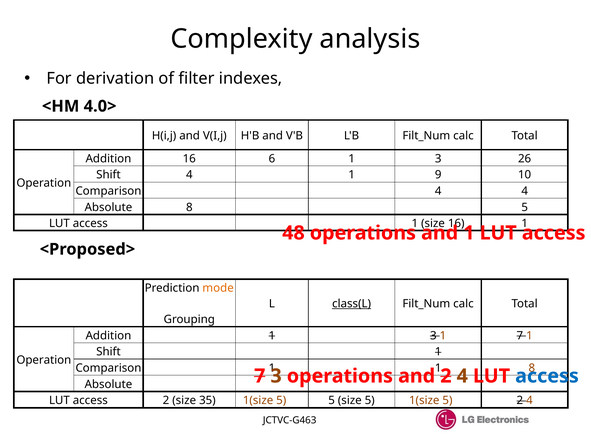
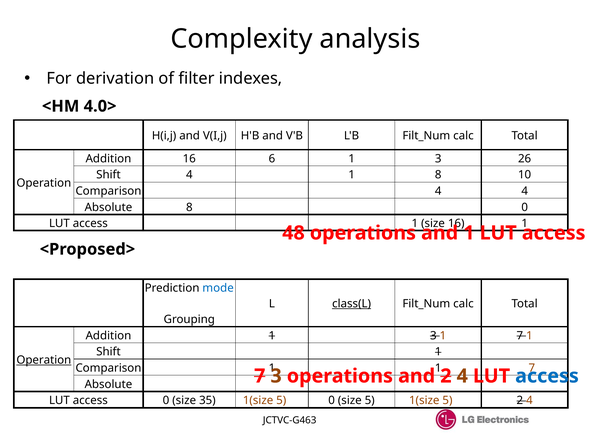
1 9: 9 -> 8
8 5: 5 -> 0
mode colour: orange -> blue
Operation at (44, 360) underline: none -> present
1 1 8: 8 -> 7
access 2: 2 -> 0
5 5: 5 -> 0
